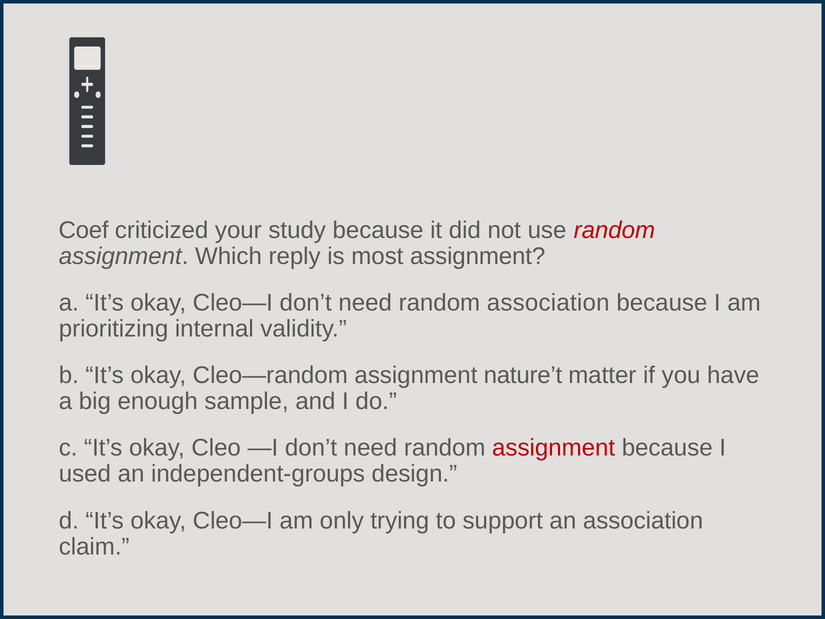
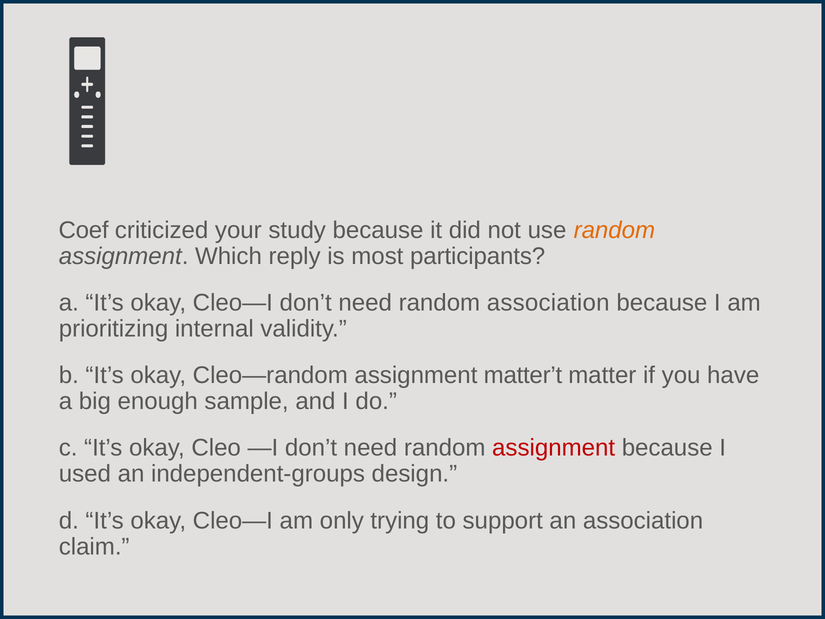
random at (614, 230) colour: red -> orange
most assignment: assignment -> participants
nature’t: nature’t -> matter’t
